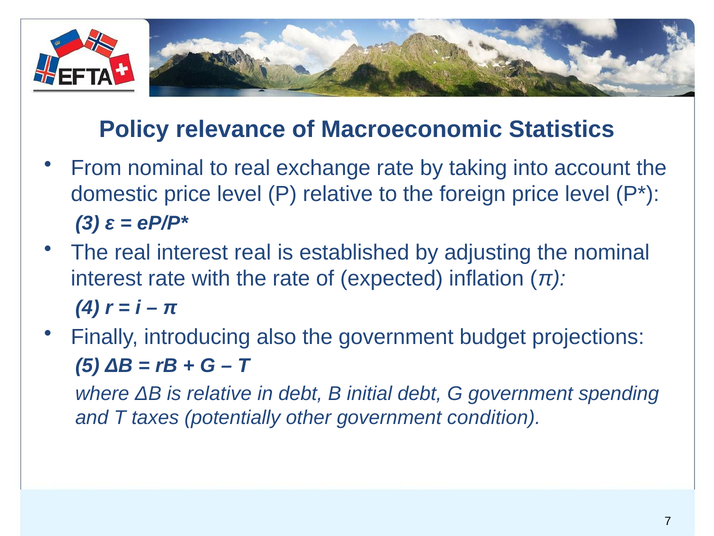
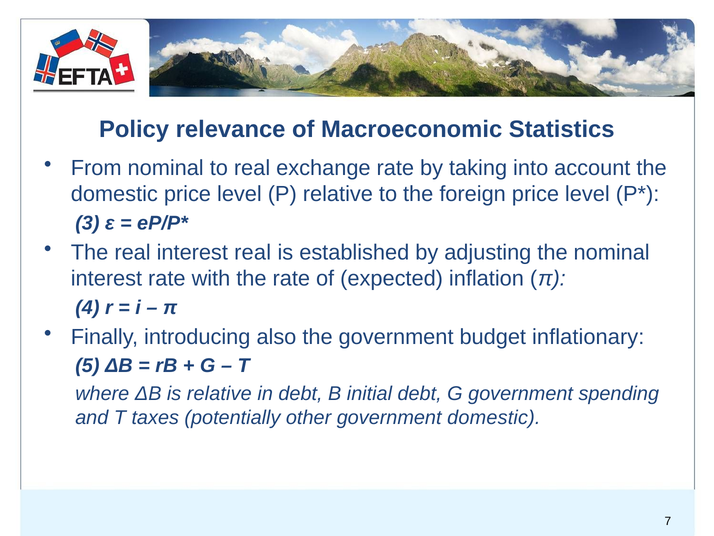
projections: projections -> inflationary
government condition: condition -> domestic
